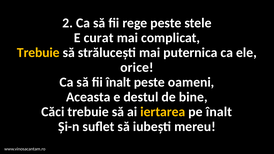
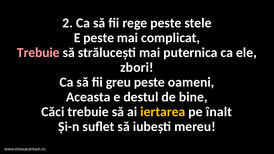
E curat: curat -> peste
Trebuie at (38, 53) colour: yellow -> pink
orice: orice -> zbori
fii înalt: înalt -> greu
